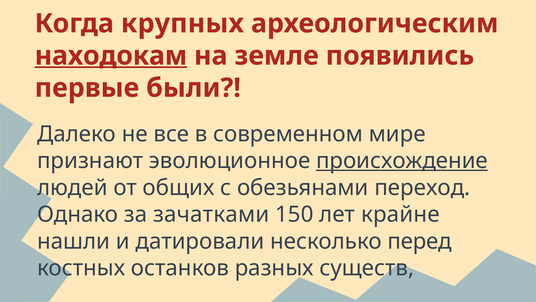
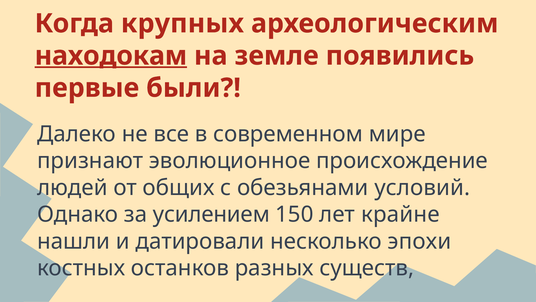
происхождение underline: present -> none
переход: переход -> условий
зачатками: зачатками -> усилением
перед: перед -> эпохи
